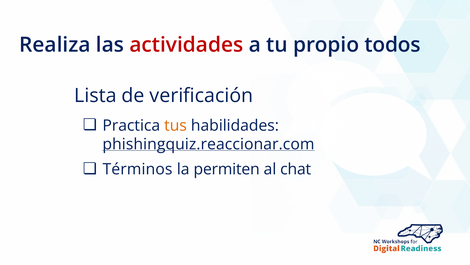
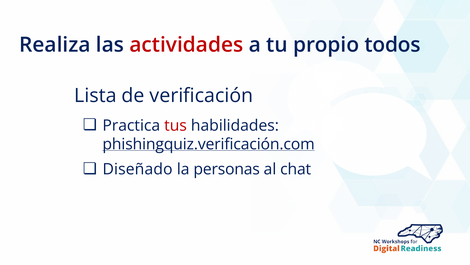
tus colour: orange -> red
phishingquiz.reaccionar.com: phishingquiz.reaccionar.com -> phishingquiz.verificación.com
Términos: Términos -> Diseñado
permiten: permiten -> personas
